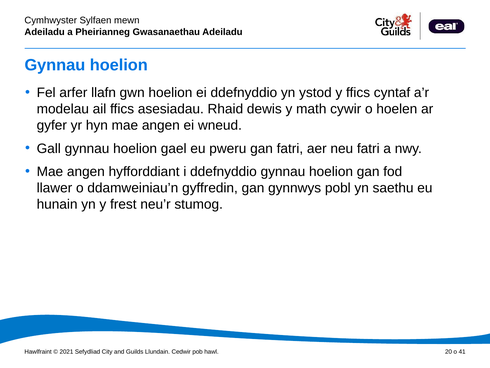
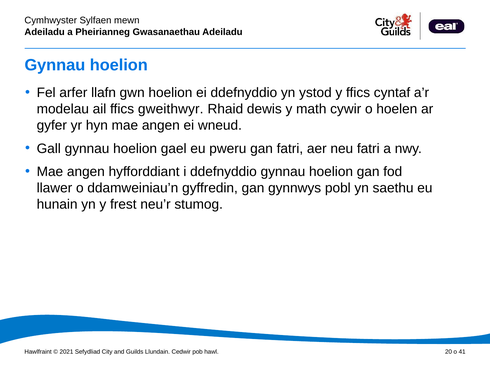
asesiadau: asesiadau -> gweithwyr
